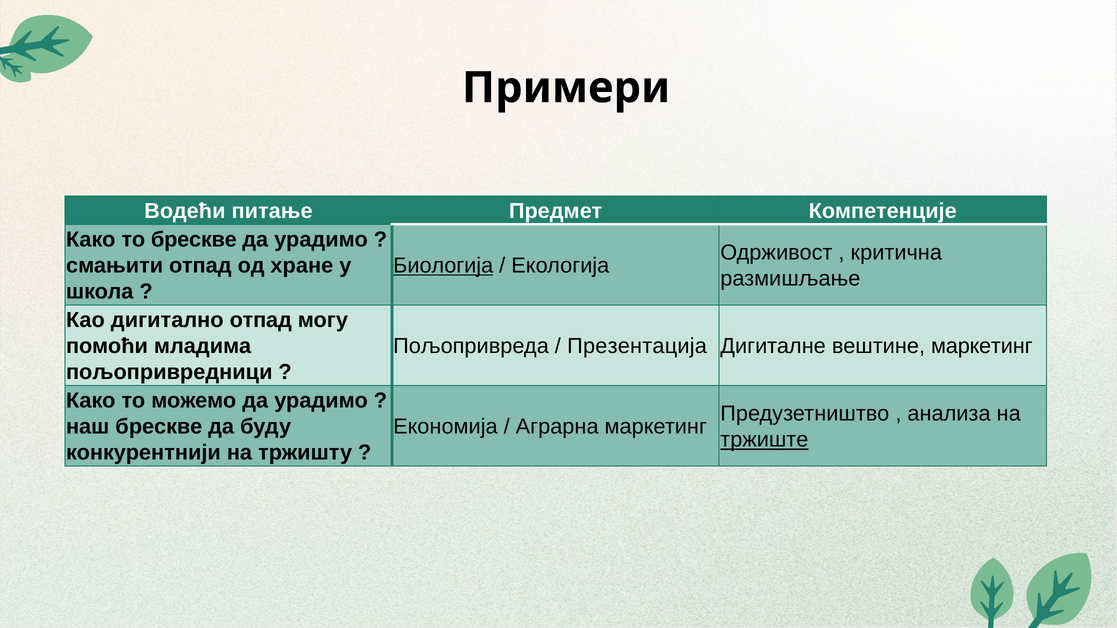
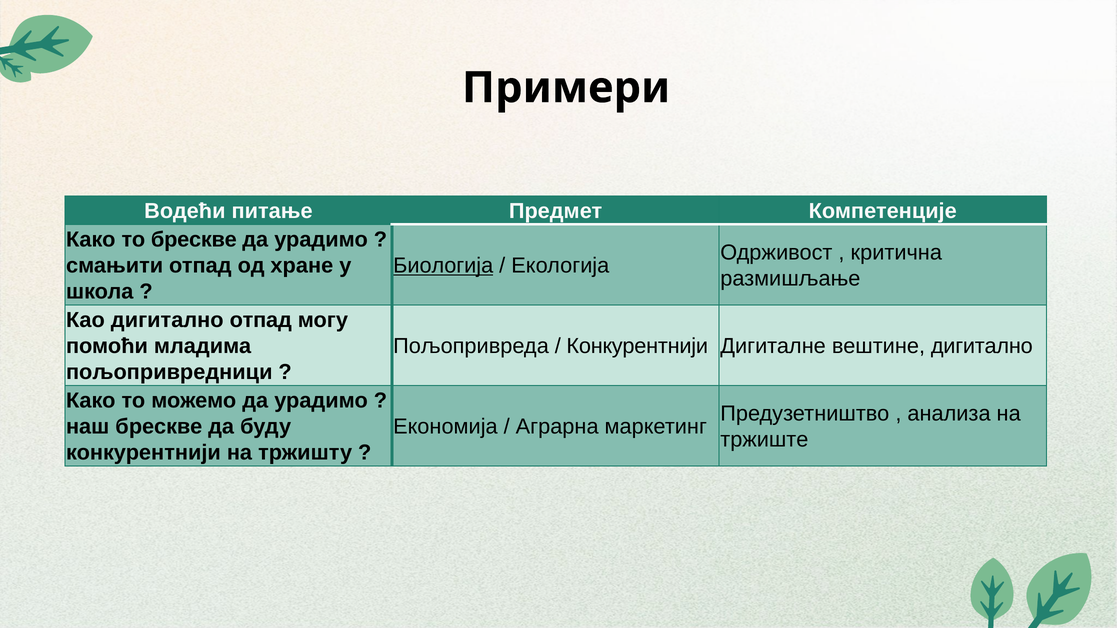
Презентација at (637, 346): Презентација -> Конкурентнији
вештине маркетинг: маркетинг -> дигитално
тржиште underline: present -> none
